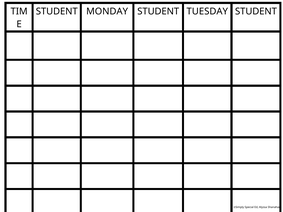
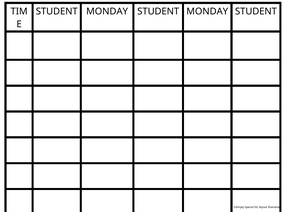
TUESDAY at (207, 11): TUESDAY -> MONDAY
